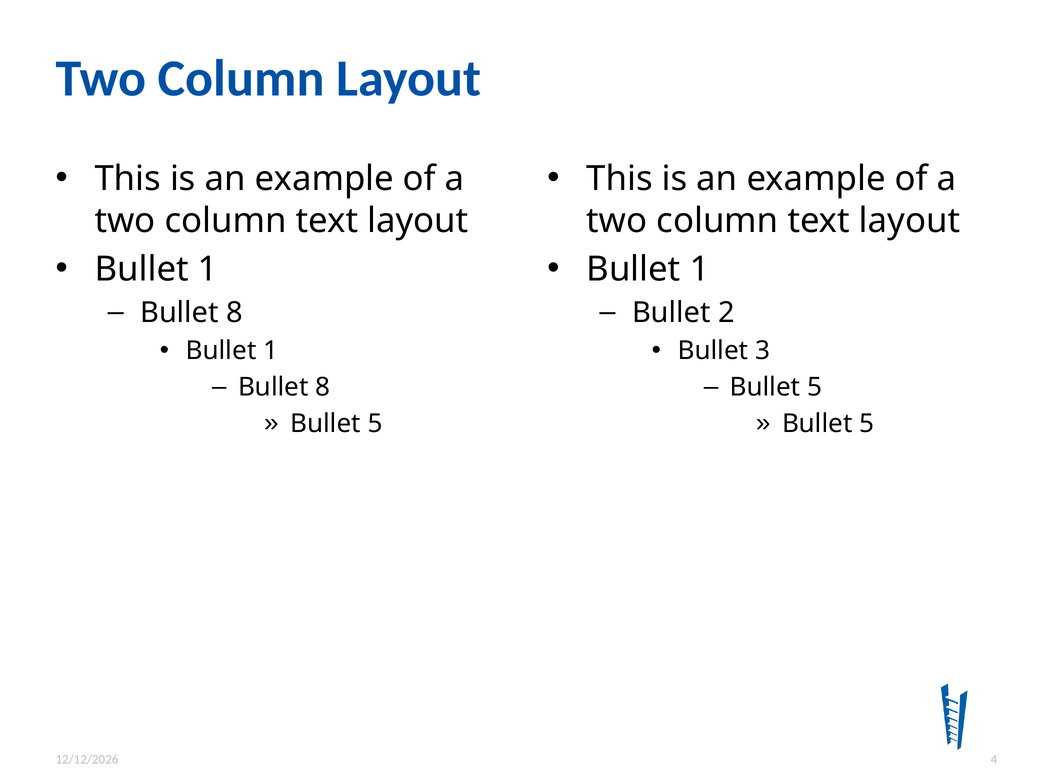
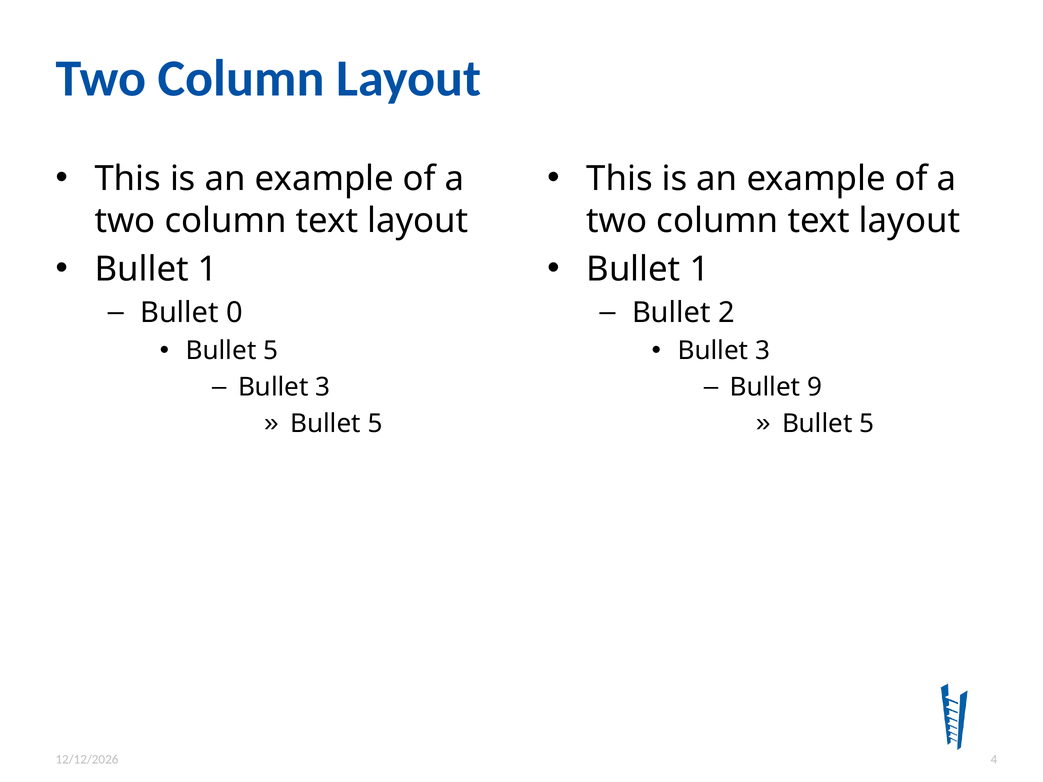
8 at (235, 313): 8 -> 0
1 at (271, 351): 1 -> 5
8 at (323, 387): 8 -> 3
5 at (815, 387): 5 -> 9
